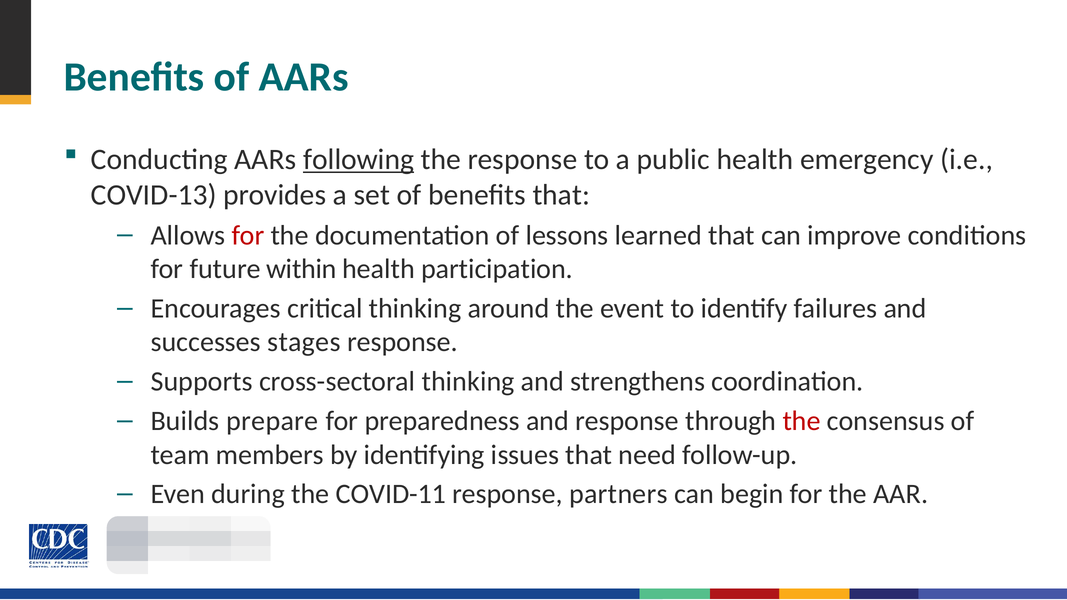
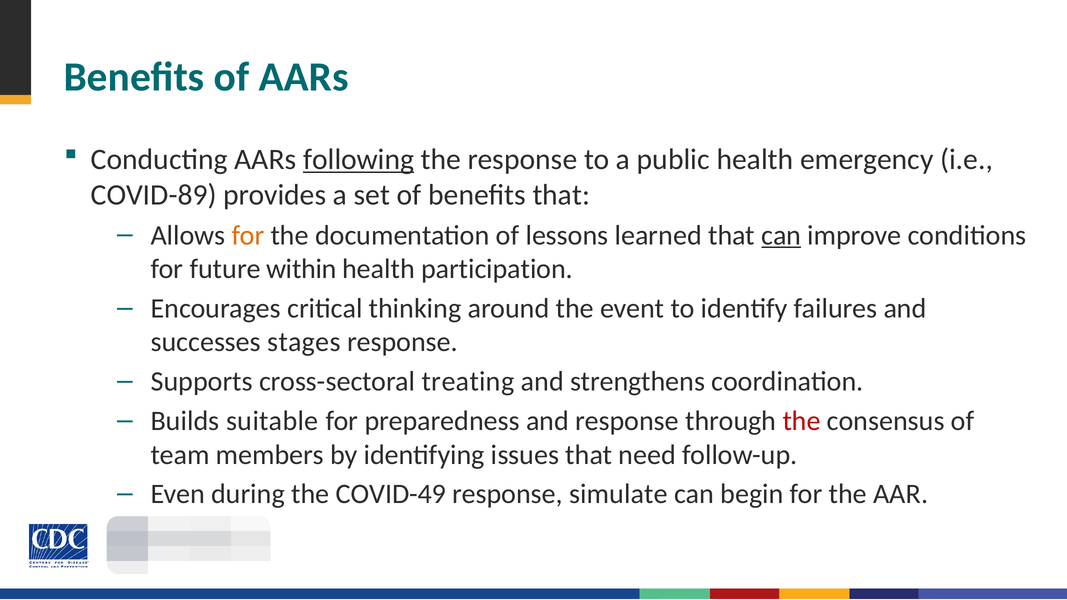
COVID-13: COVID-13 -> COVID-89
for at (248, 235) colour: red -> orange
can at (781, 235) underline: none -> present
cross-sectoral thinking: thinking -> treating
prepare: prepare -> suitable
COVID-11: COVID-11 -> COVID-49
partners: partners -> simulate
